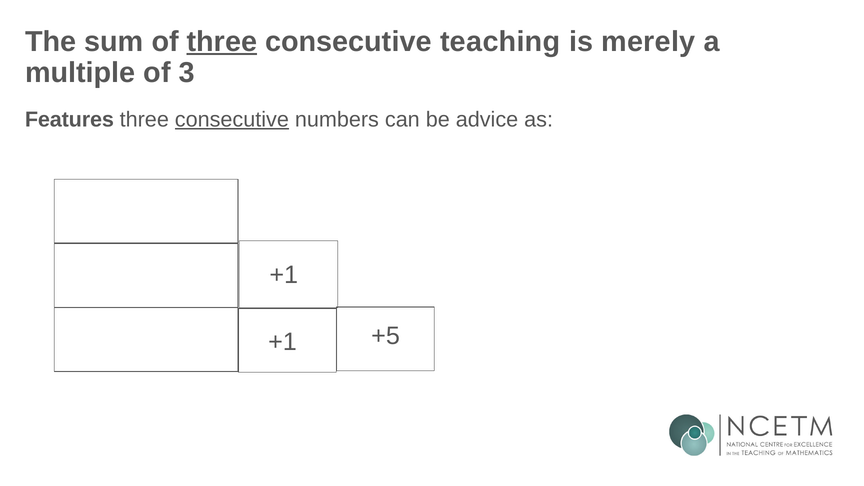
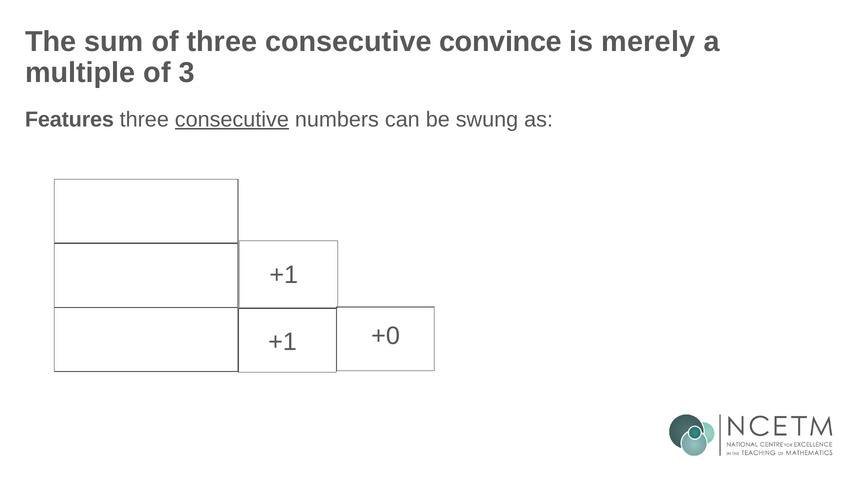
three at (222, 42) underline: present -> none
teaching: teaching -> convince
advice: advice -> swung
+5: +5 -> +0
